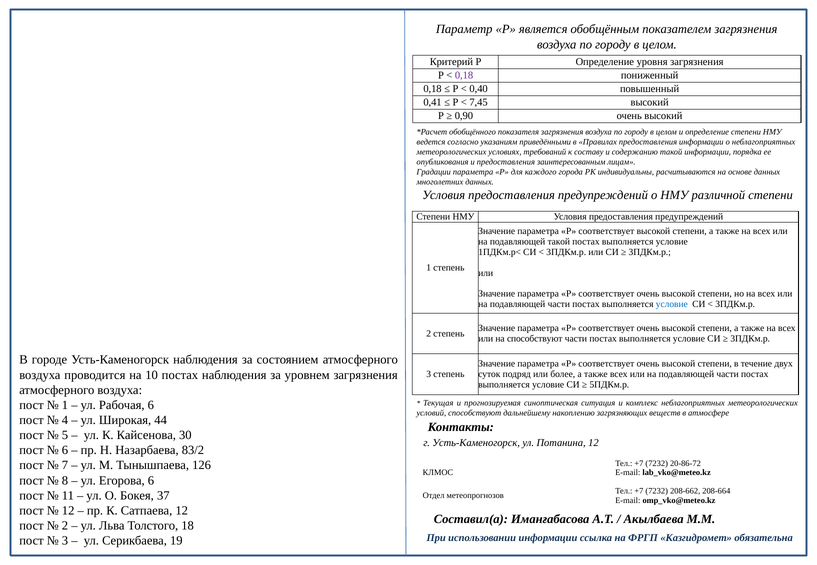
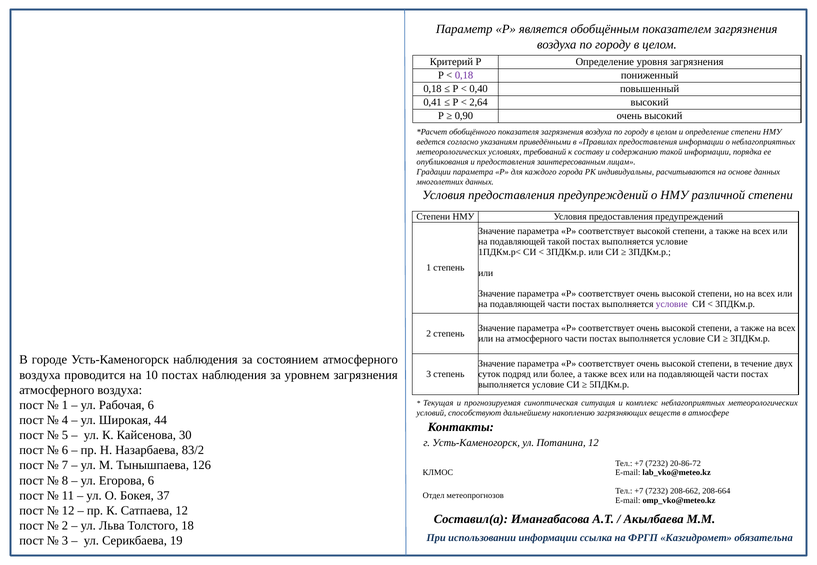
7,45: 7,45 -> 2,64
условие at (672, 305) colour: blue -> purple
на способствуют: способствуют -> атмосферного
